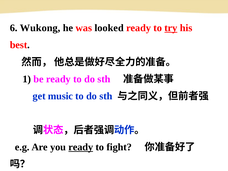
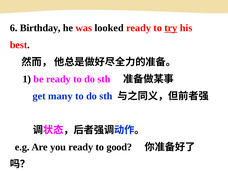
Wukong: Wukong -> Birthday
music: music -> many
ready at (81, 147) underline: present -> none
fight: fight -> good
